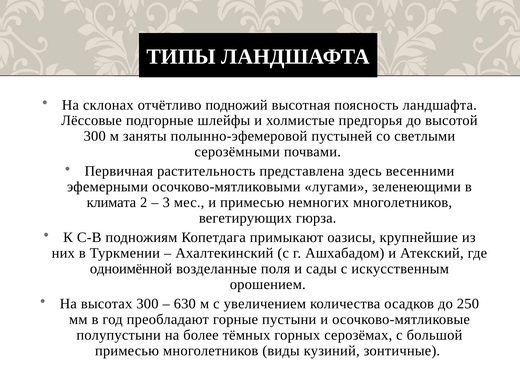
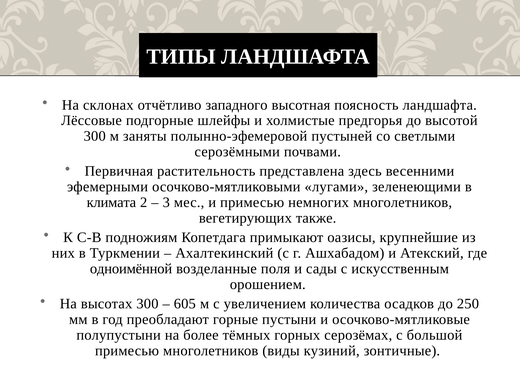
подножий: подножий -> западного
гюрза: гюрза -> также
630: 630 -> 605
